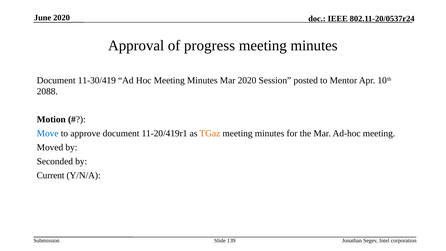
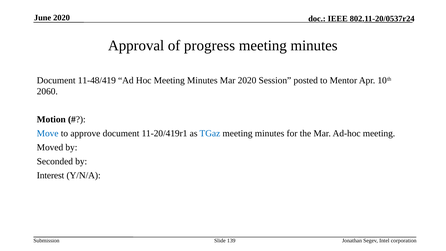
11-30/419: 11-30/419 -> 11-48/419
2088: 2088 -> 2060
TGaz colour: orange -> blue
Current: Current -> Interest
